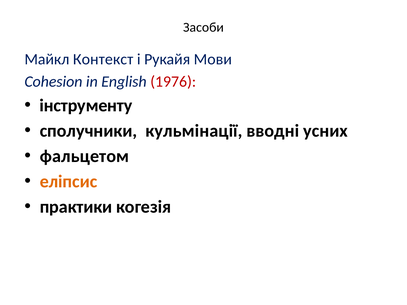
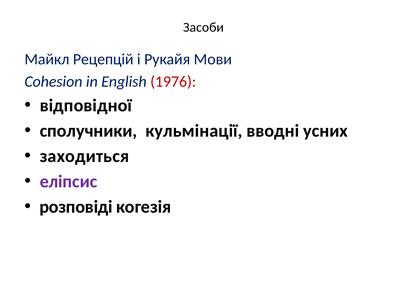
Контекст: Контекст -> Рецепцій
інструменту: інструменту -> відповідної
фальцетом: фальцетом -> заходиться
еліпсис colour: orange -> purple
практики: практики -> розповіді
